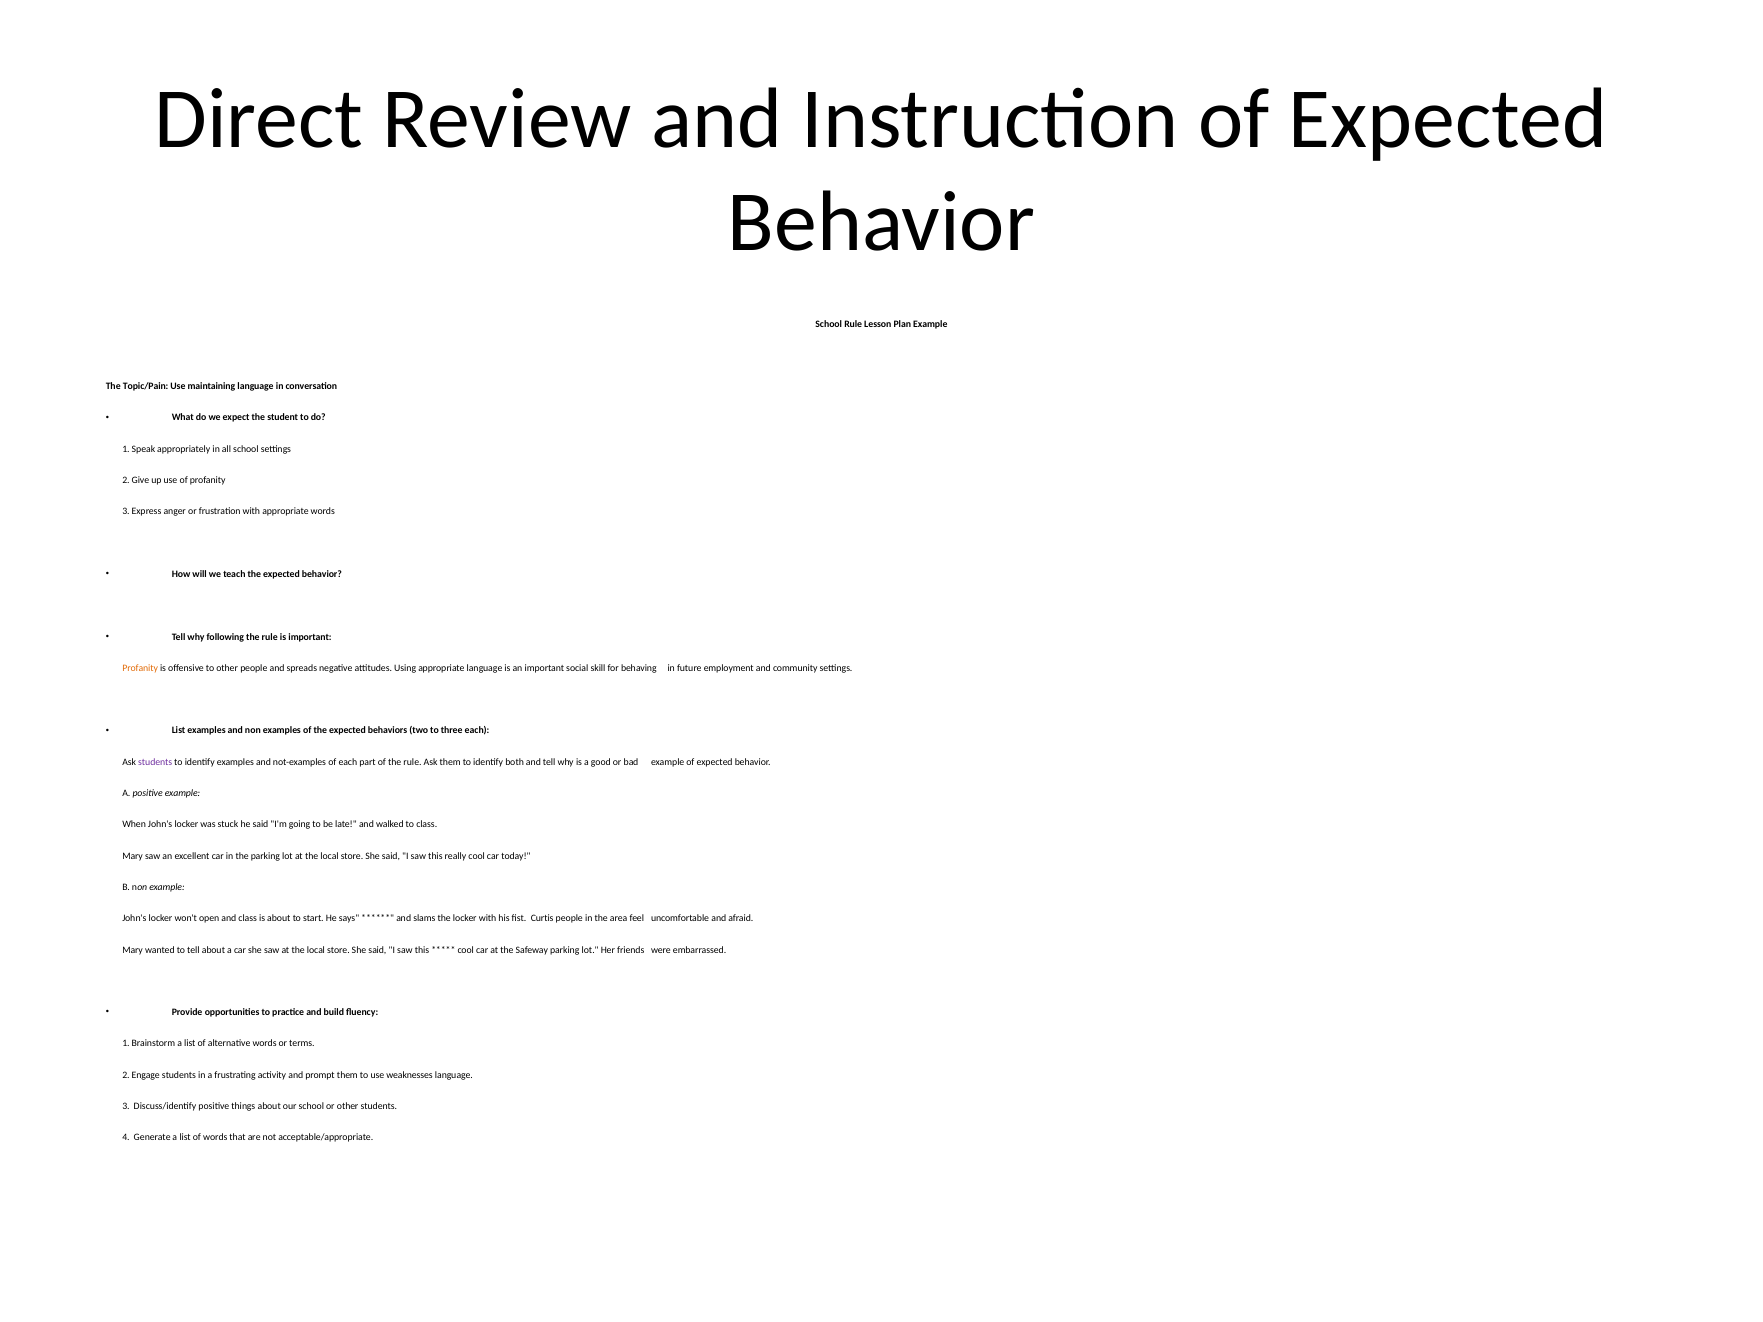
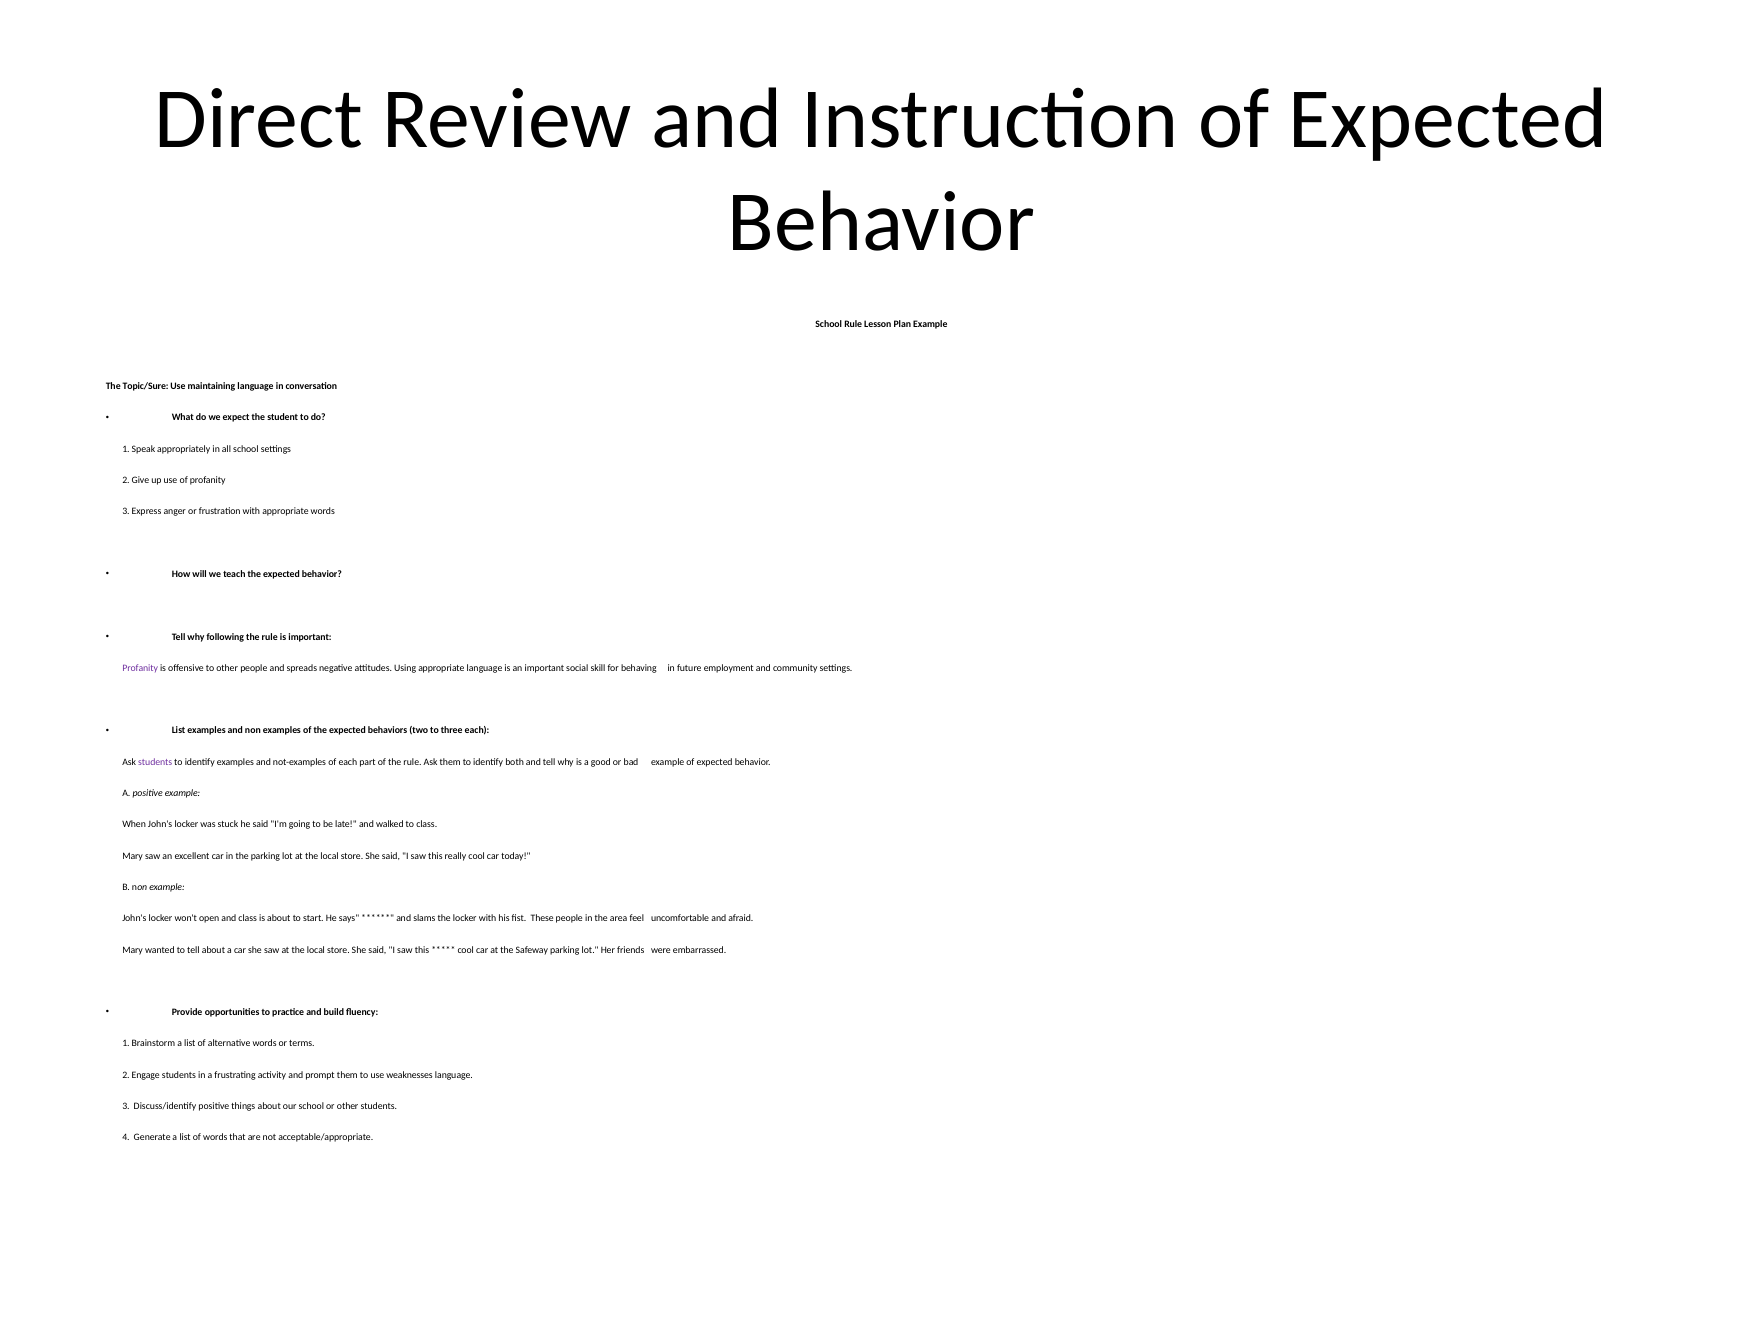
Topic/Pain: Topic/Pain -> Topic/Sure
Profanity at (140, 668) colour: orange -> purple
Curtis: Curtis -> These
